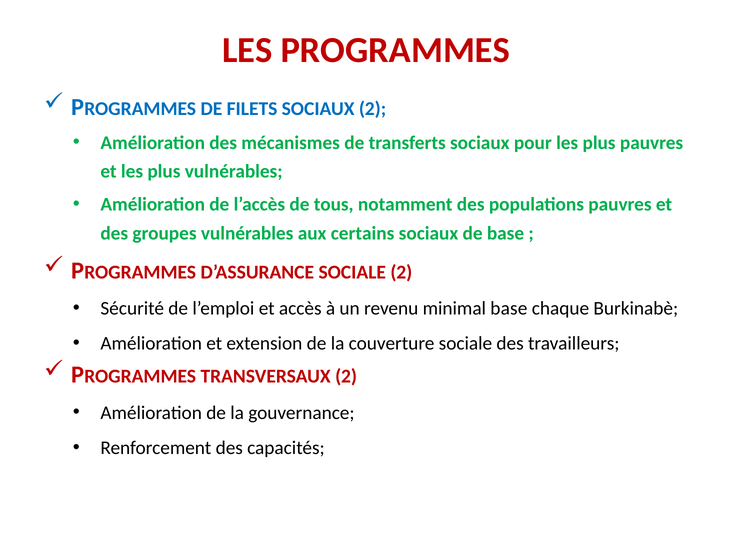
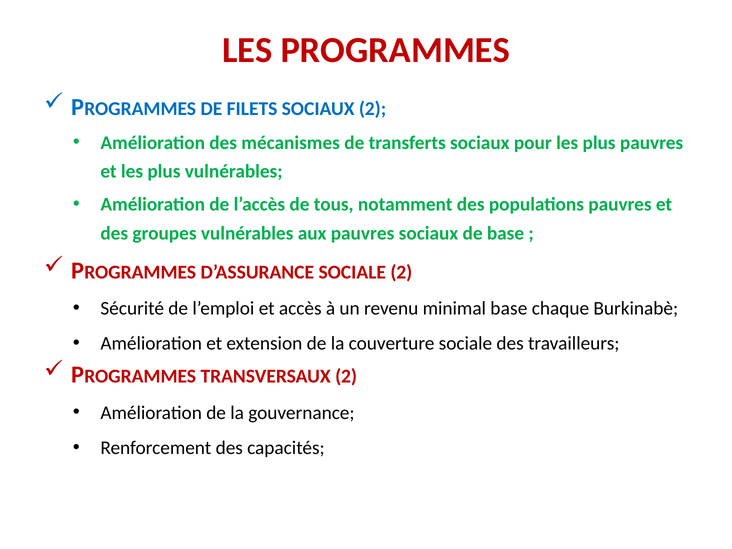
aux certains: certains -> pauvres
